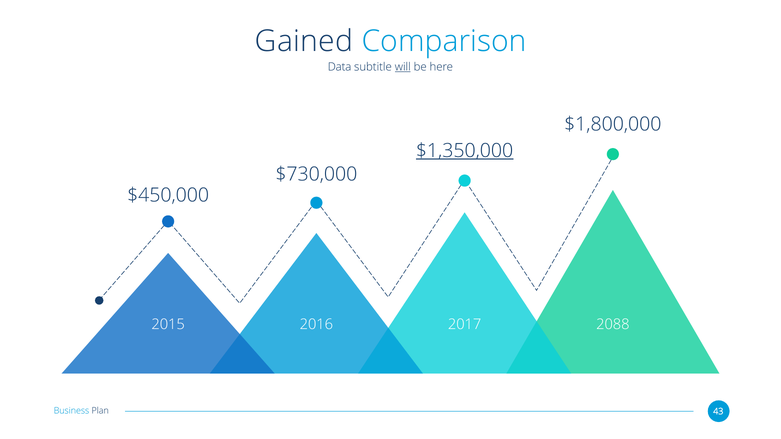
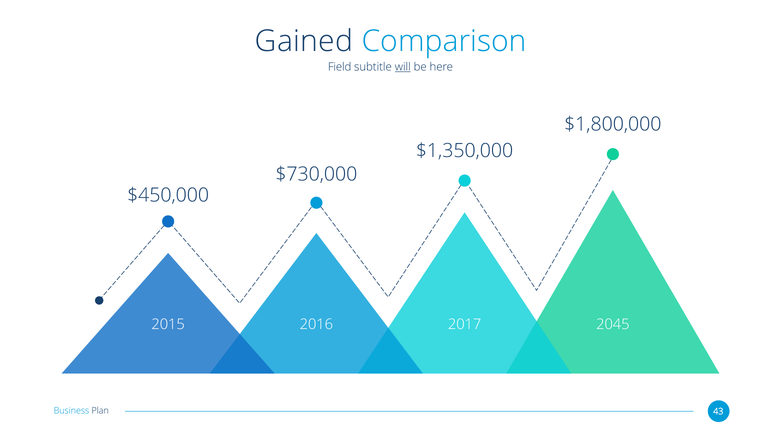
Data: Data -> Field
$1,350,000 underline: present -> none
2088: 2088 -> 2045
